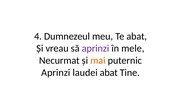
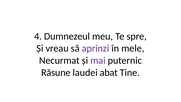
Te abat: abat -> spre
mai colour: orange -> purple
Aprinzi at (56, 72): Aprinzi -> Răsune
